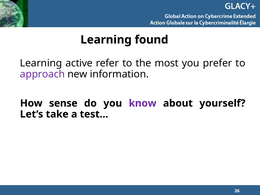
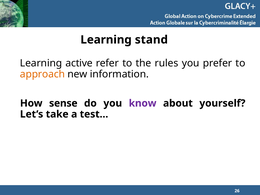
found: found -> stand
most: most -> rules
approach colour: purple -> orange
